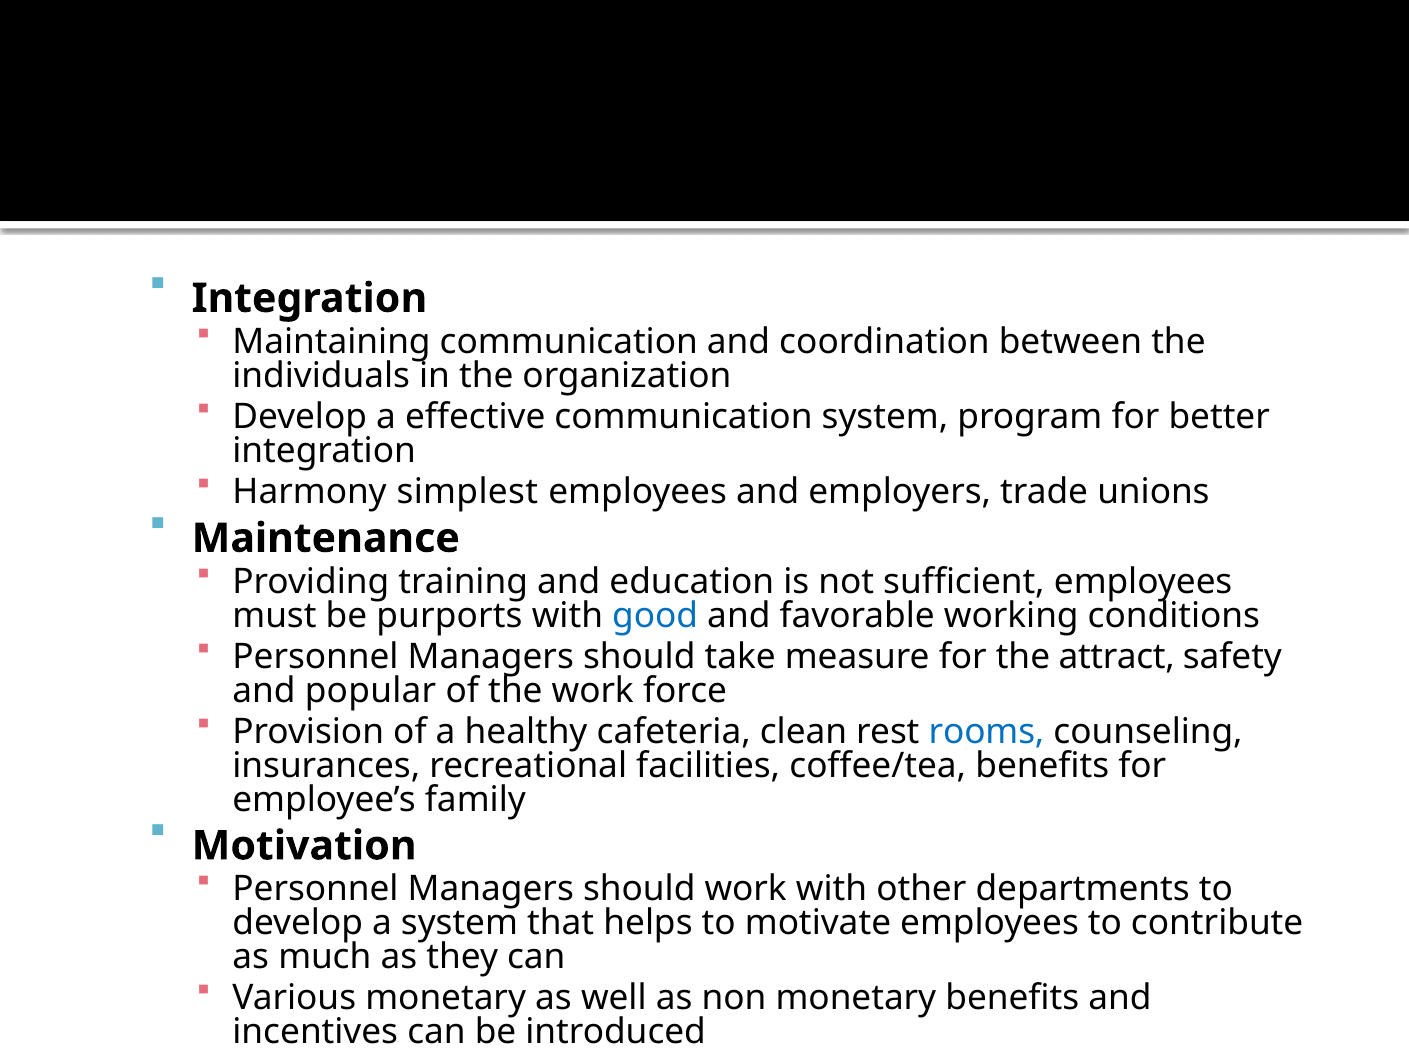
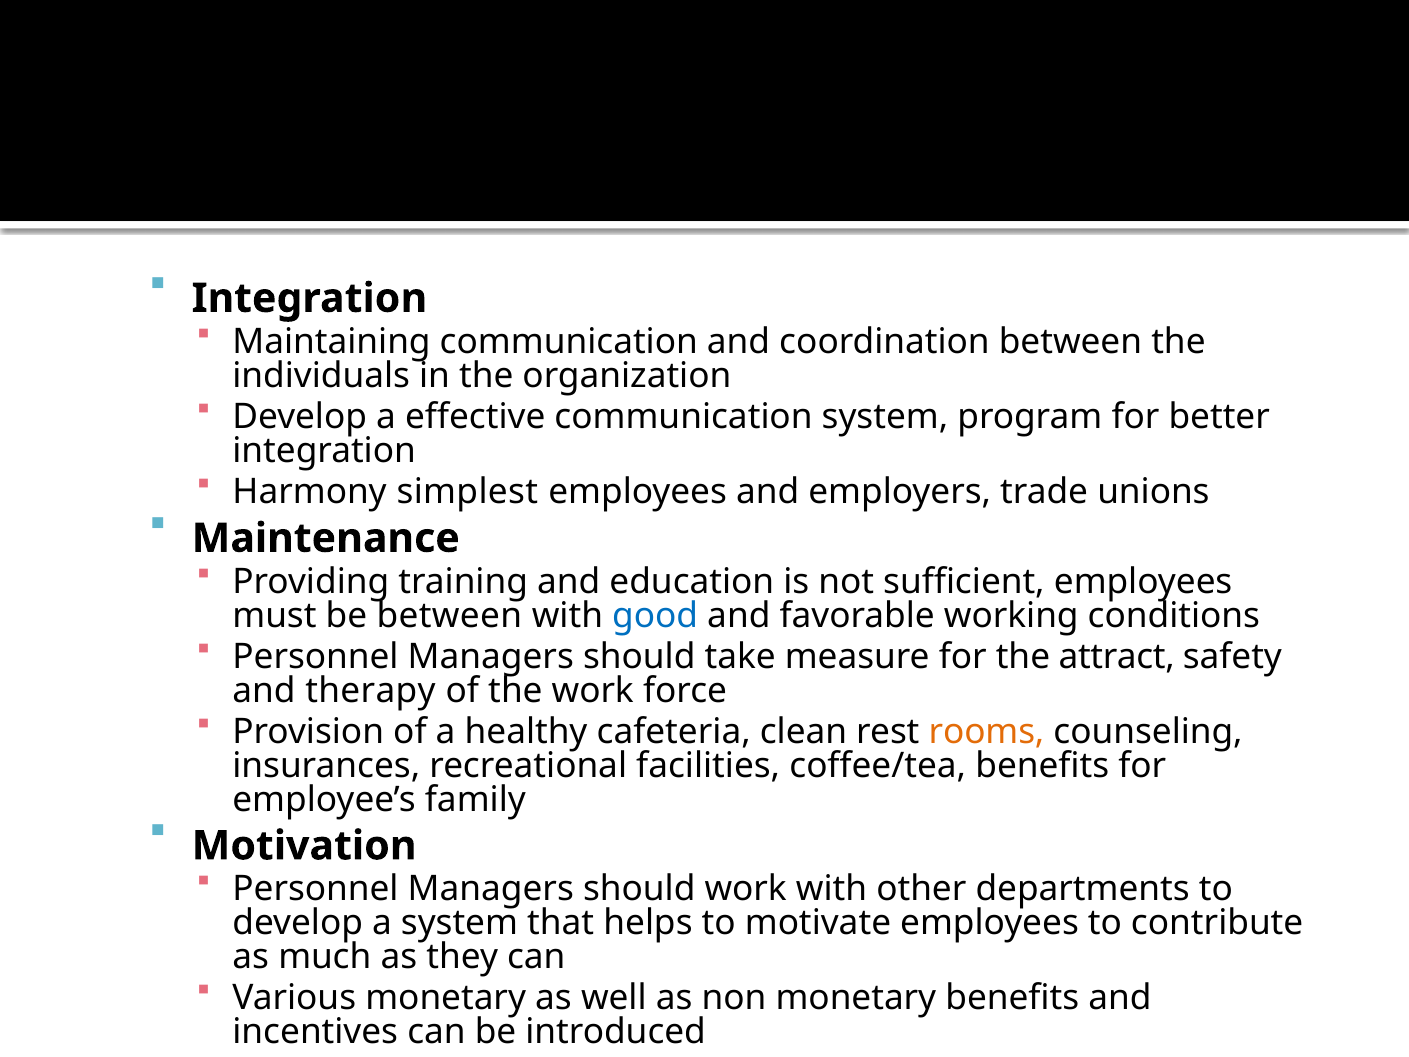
be purports: purports -> between
popular: popular -> therapy
rooms colour: blue -> orange
